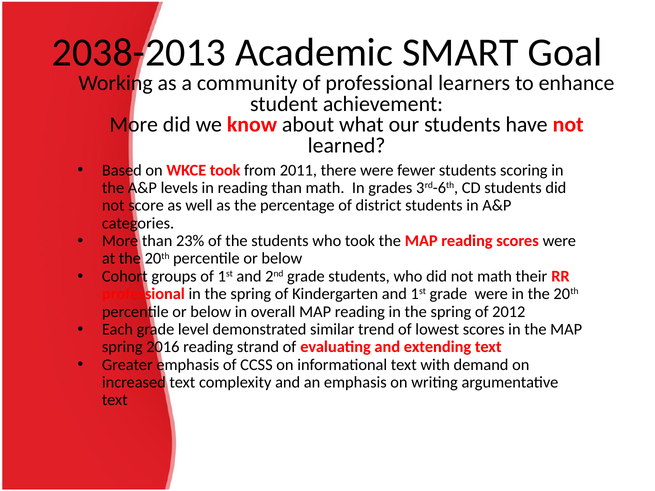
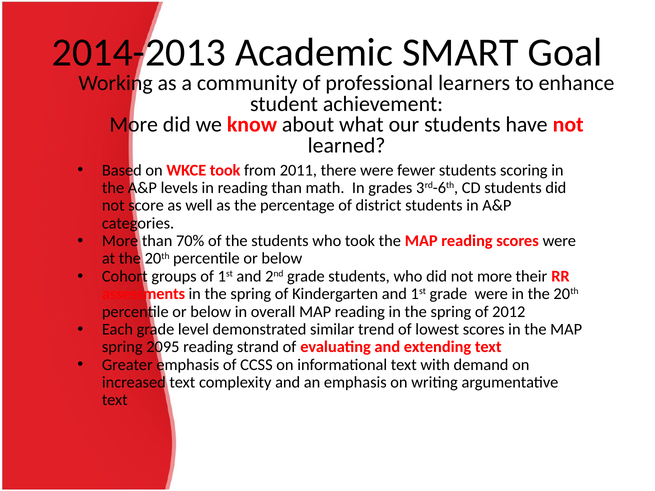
2038-2013: 2038-2013 -> 2014-2013
23%: 23% -> 70%
not math: math -> more
professional at (143, 294): professional -> assessments
2016: 2016 -> 2095
